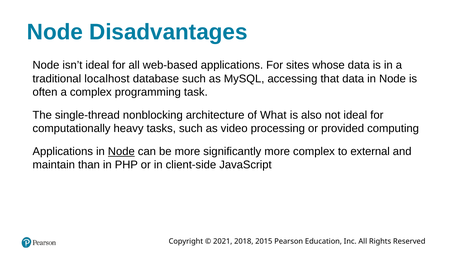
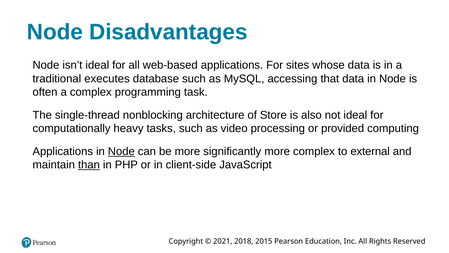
localhost: localhost -> executes
What: What -> Store
than underline: none -> present
